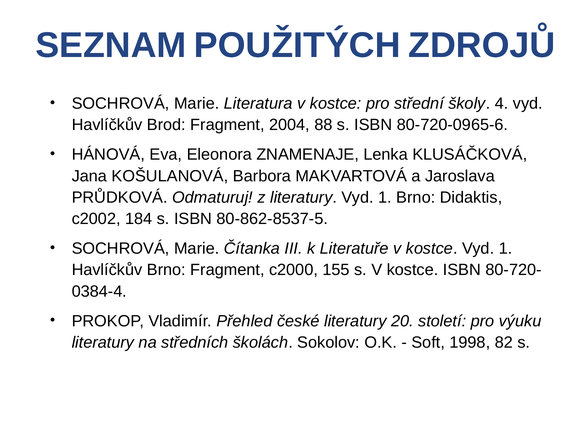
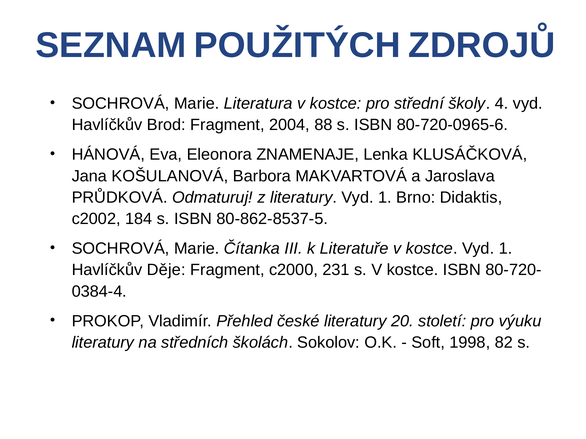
Havlíčkův Brno: Brno -> Děje
155: 155 -> 231
